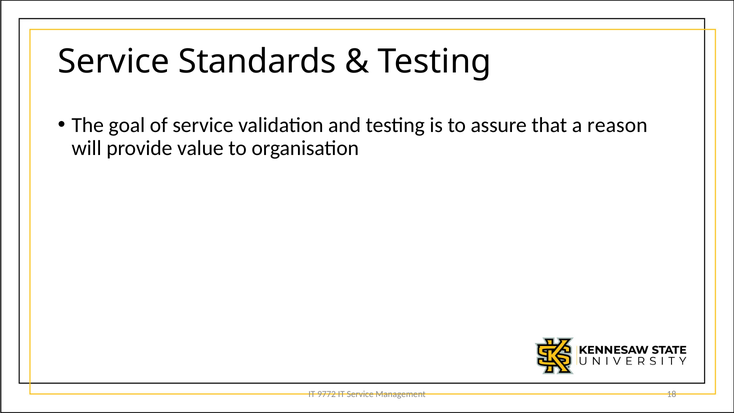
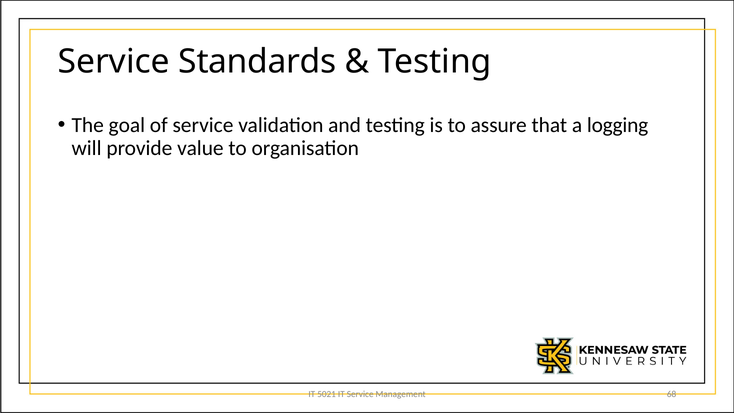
reason: reason -> logging
9772: 9772 -> 5021
18: 18 -> 68
